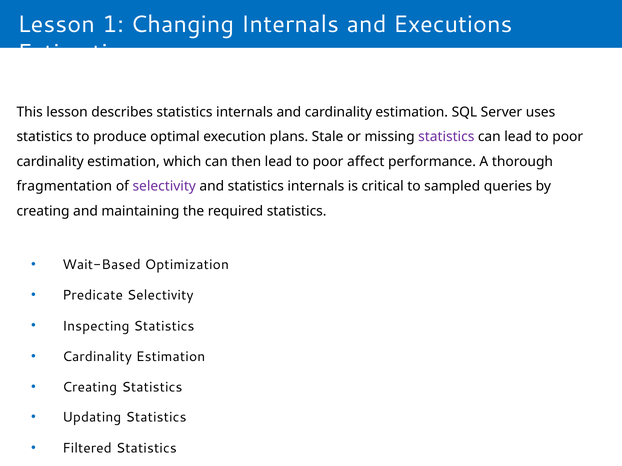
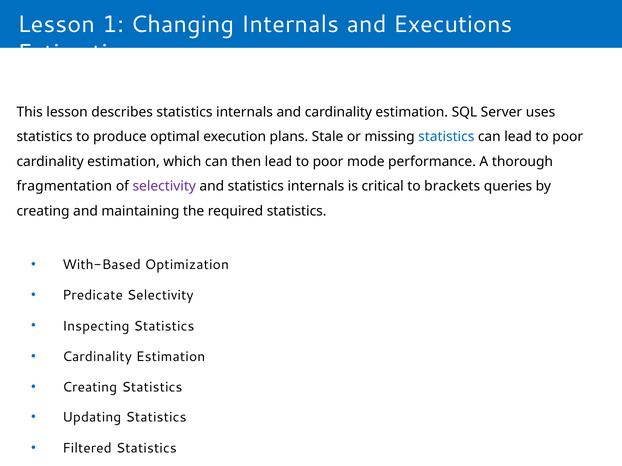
statistics at (446, 137) colour: purple -> blue
affect: affect -> mode
sampled: sampled -> brackets
Wait-Based: Wait-Based -> With-Based
